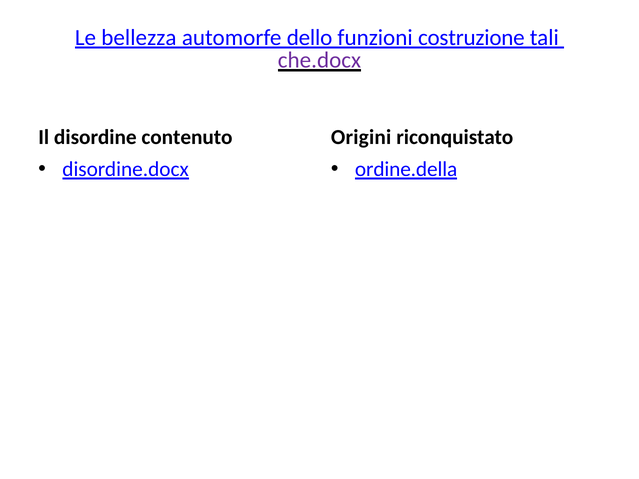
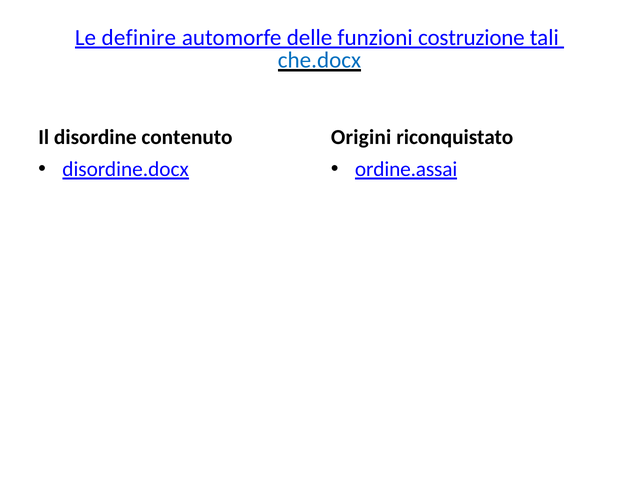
bellezza: bellezza -> definire
dello: dello -> delle
che.docx colour: purple -> blue
ordine.della: ordine.della -> ordine.assai
